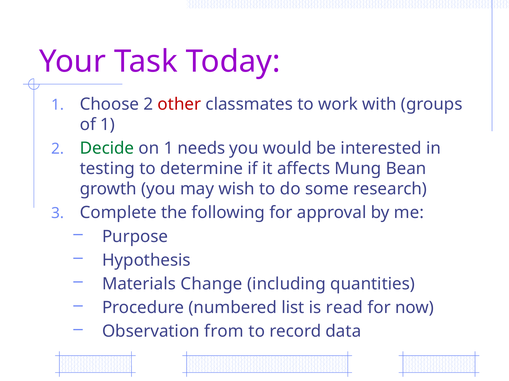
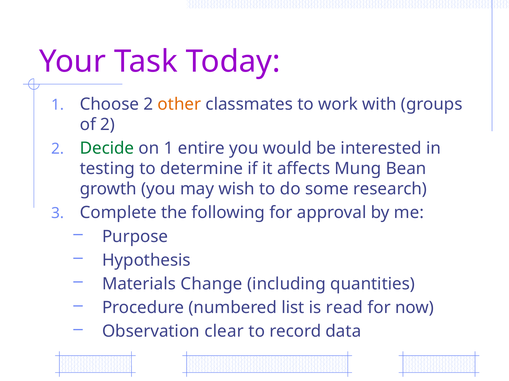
other colour: red -> orange
of 1: 1 -> 2
needs: needs -> entire
from: from -> clear
